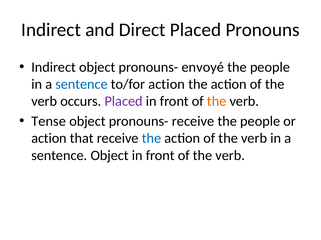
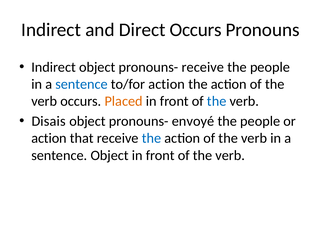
Direct Placed: Placed -> Occurs
pronouns- envoyé: envoyé -> receive
Placed at (124, 102) colour: purple -> orange
the at (217, 102) colour: orange -> blue
Tense: Tense -> Disais
pronouns- receive: receive -> envoyé
